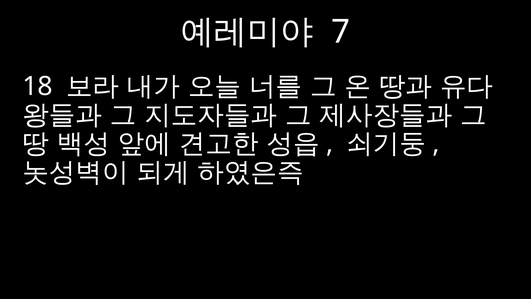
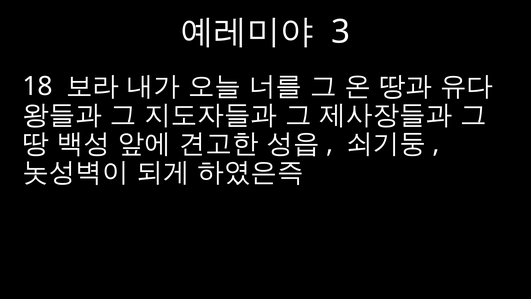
7: 7 -> 3
